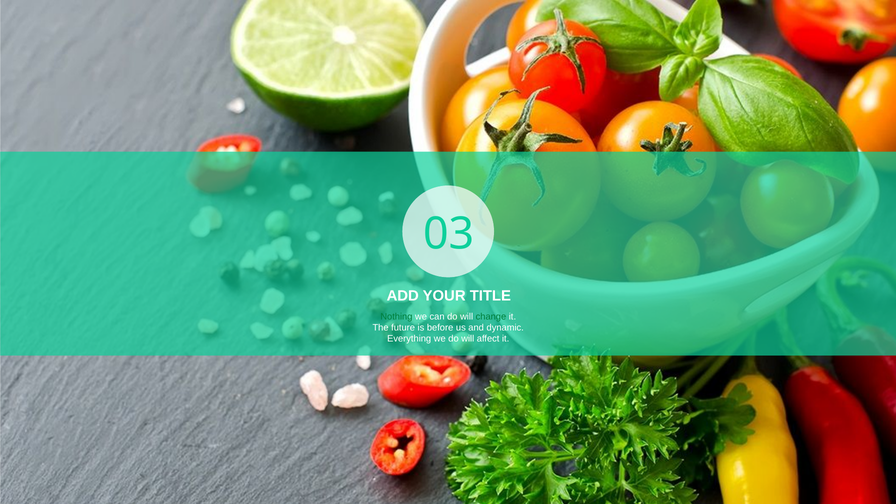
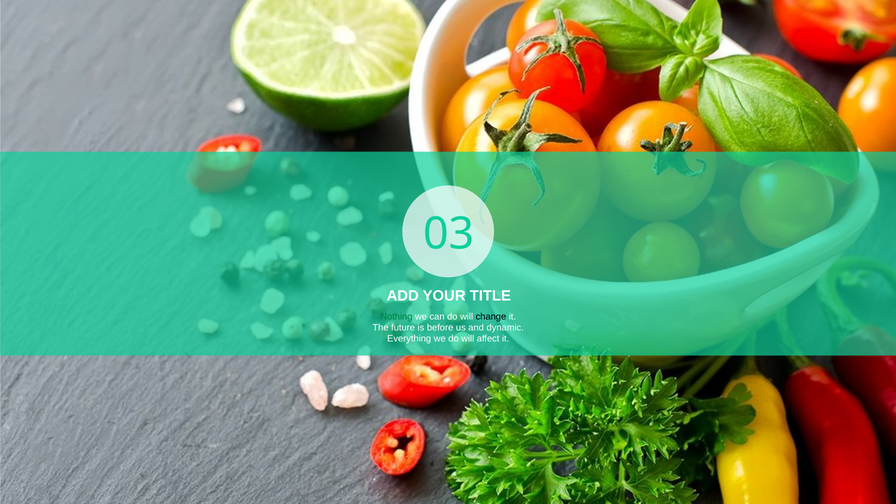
change colour: green -> black
